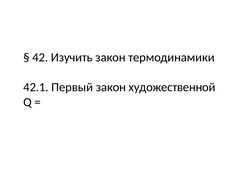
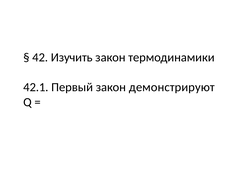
художественной: художественной -> демонстрируют
